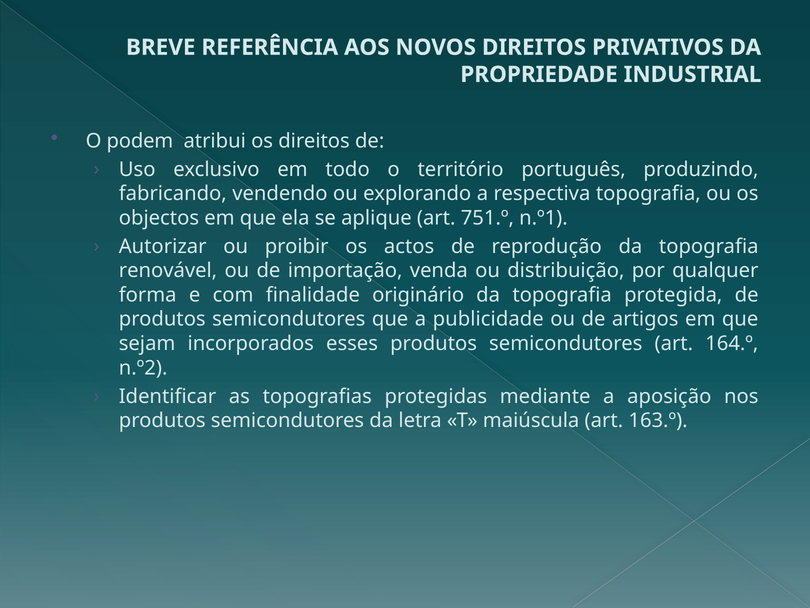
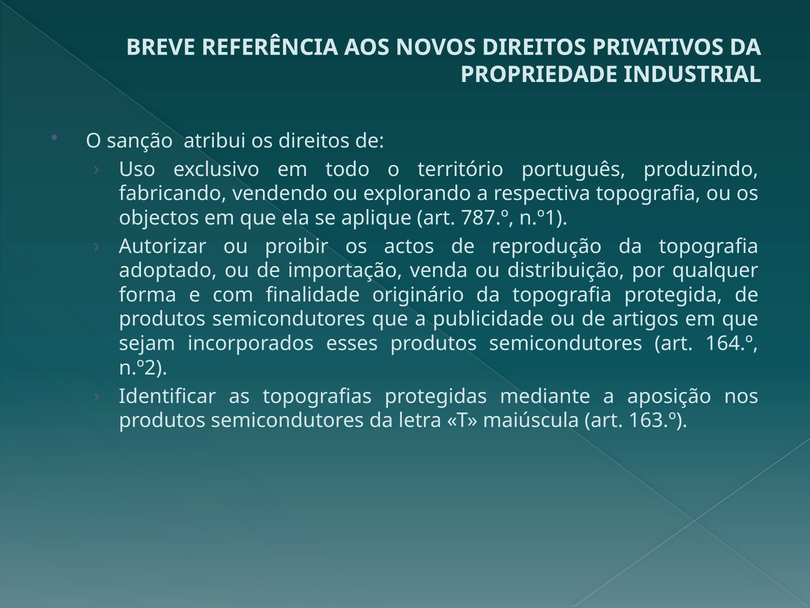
podem: podem -> sanção
751.º: 751.º -> 787.º
renovável: renovável -> adoptado
